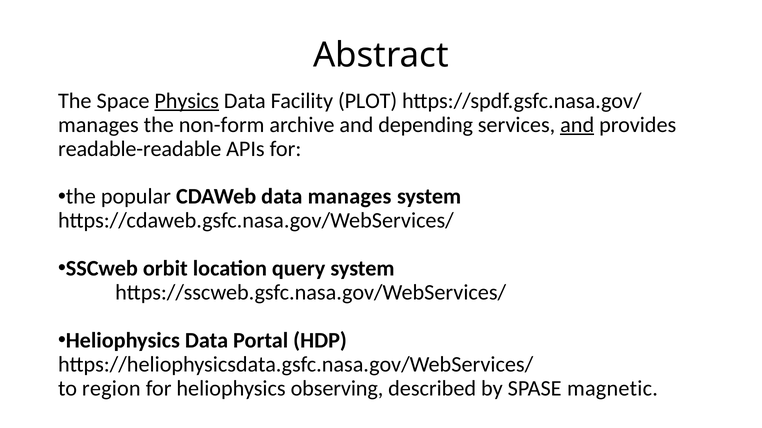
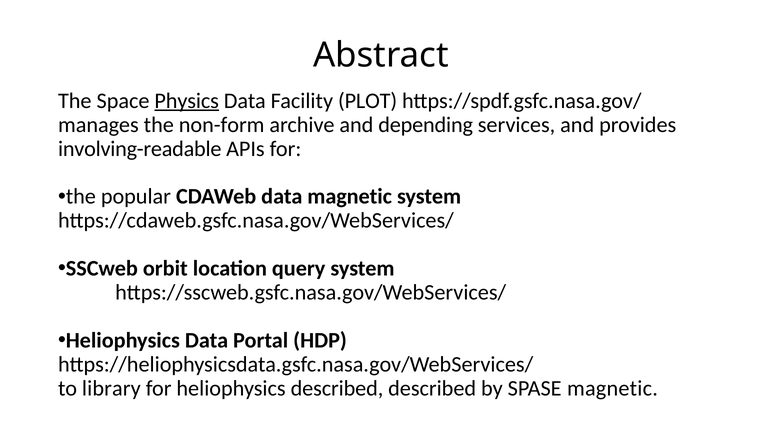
and at (577, 125) underline: present -> none
readable-readable: readable-readable -> involving-readable
data manages: manages -> magnetic
region: region -> library
heliophysics observing: observing -> described
